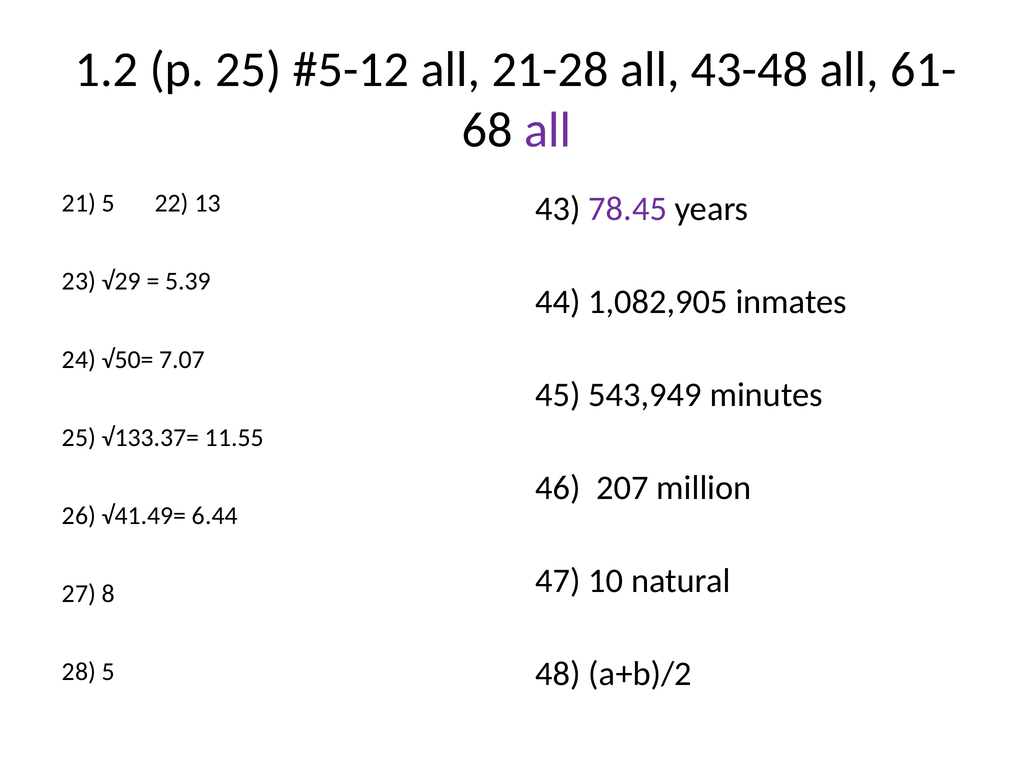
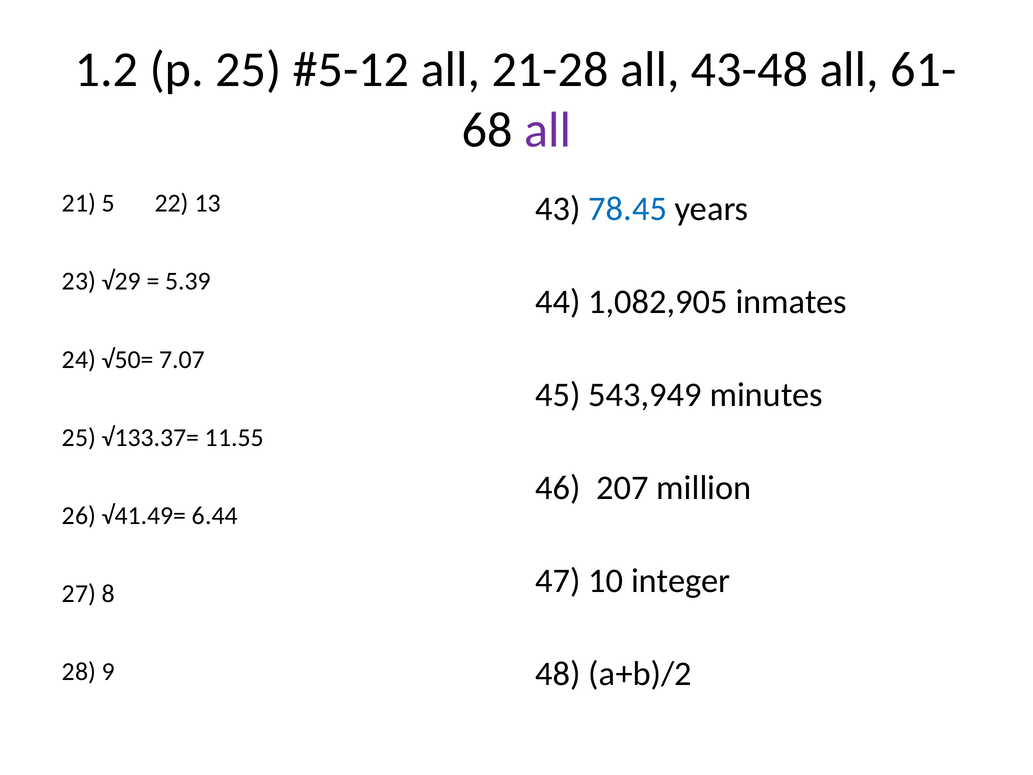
78.45 colour: purple -> blue
natural: natural -> integer
28 5: 5 -> 9
